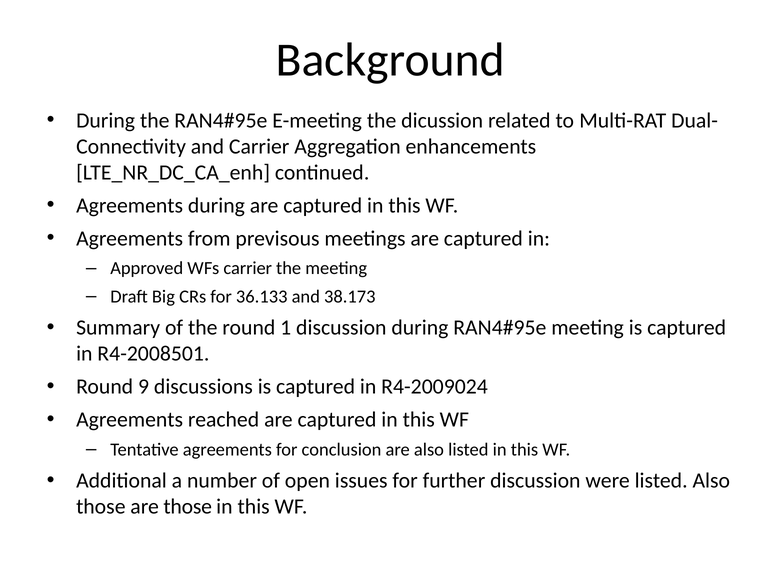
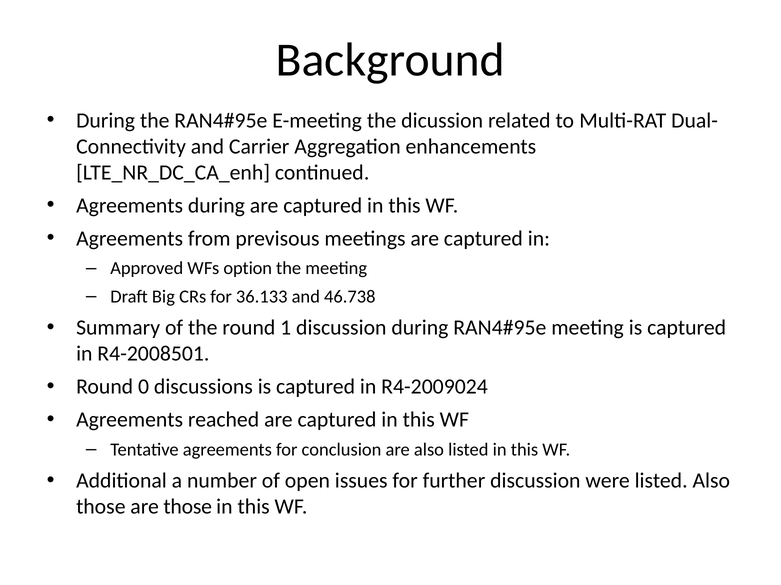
WFs carrier: carrier -> option
38.173: 38.173 -> 46.738
9: 9 -> 0
